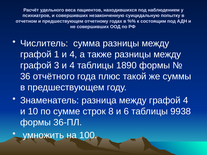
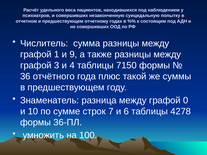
1 и 4: 4 -> 9
1890: 1890 -> 7150
графой 4: 4 -> 0
8: 8 -> 7
9938: 9938 -> 4278
